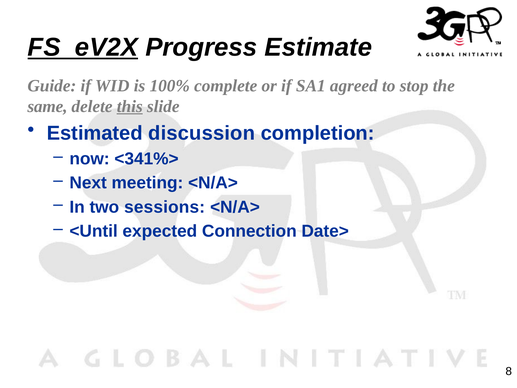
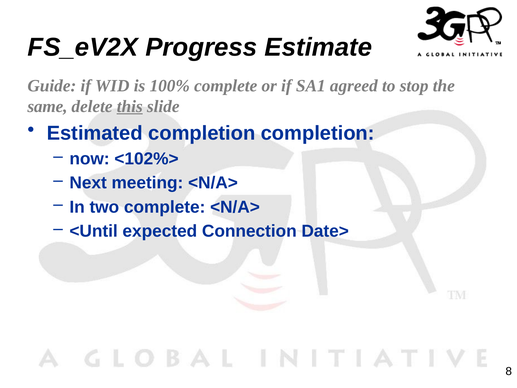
FS_eV2X underline: present -> none
Estimated discussion: discussion -> completion
<341%>: <341%> -> <102%>
two sessions: sessions -> complete
